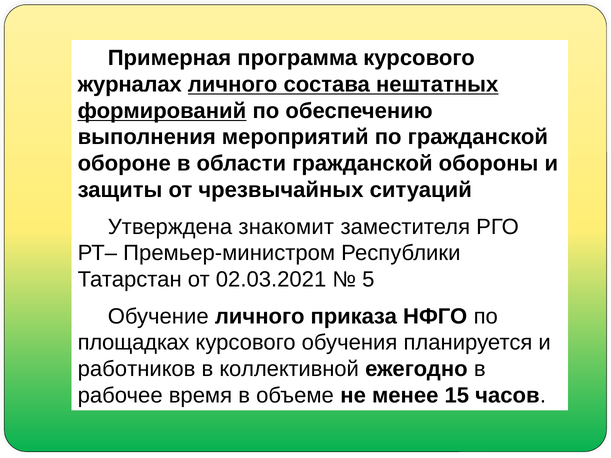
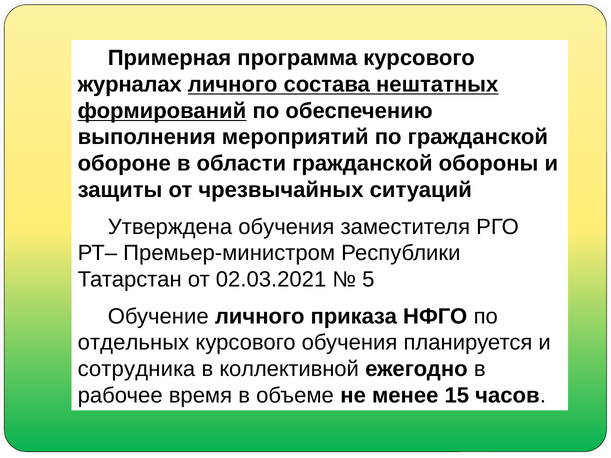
Утверждена знакомит: знакомит -> обучения
площадках: площадках -> отдельных
работников: работников -> сотрудника
